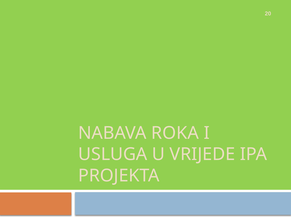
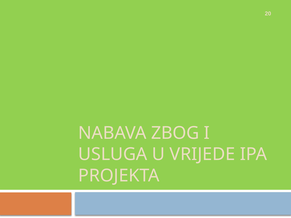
ROKA: ROKA -> ZBOG
